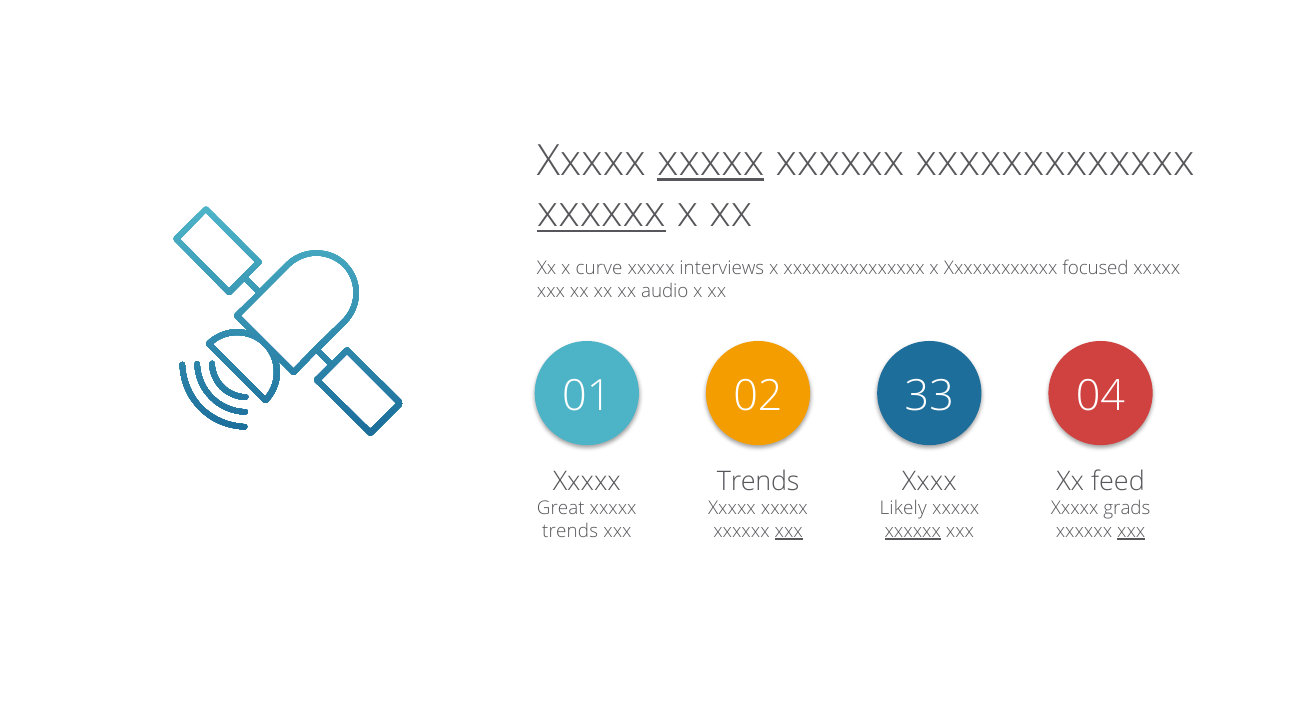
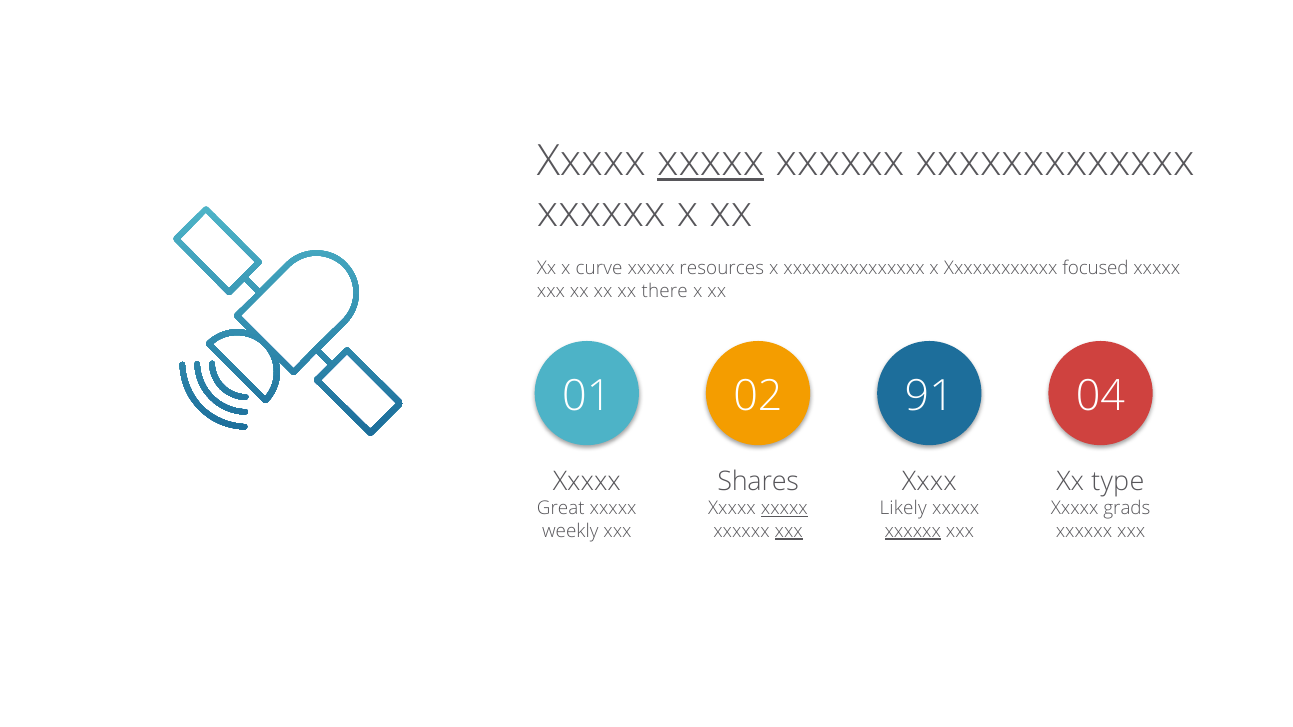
xxxxxx at (601, 213) underline: present -> none
interviews: interviews -> resources
audio: audio -> there
33: 33 -> 91
Trends at (758, 482): Trends -> Shares
feed: feed -> type
xxxxx at (784, 509) underline: none -> present
trends at (570, 531): trends -> weekly
xxx at (1131, 531) underline: present -> none
